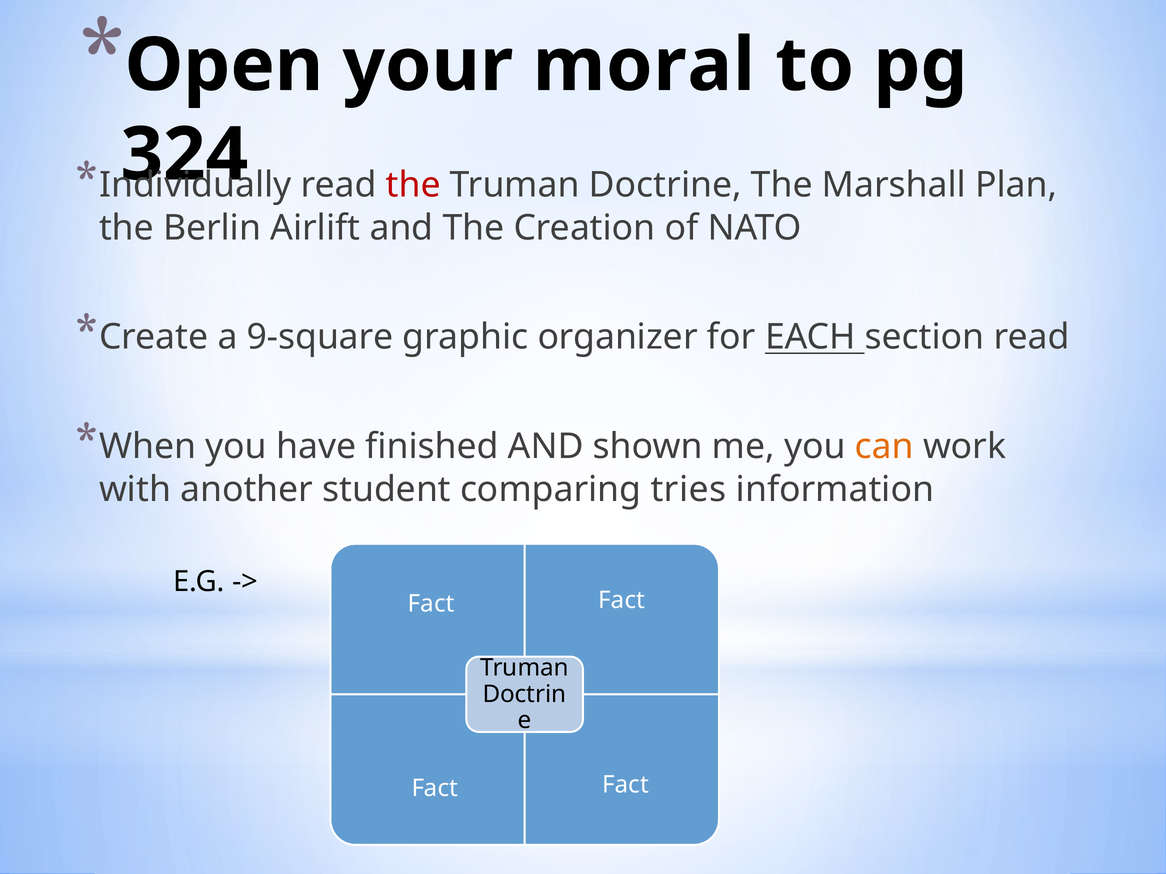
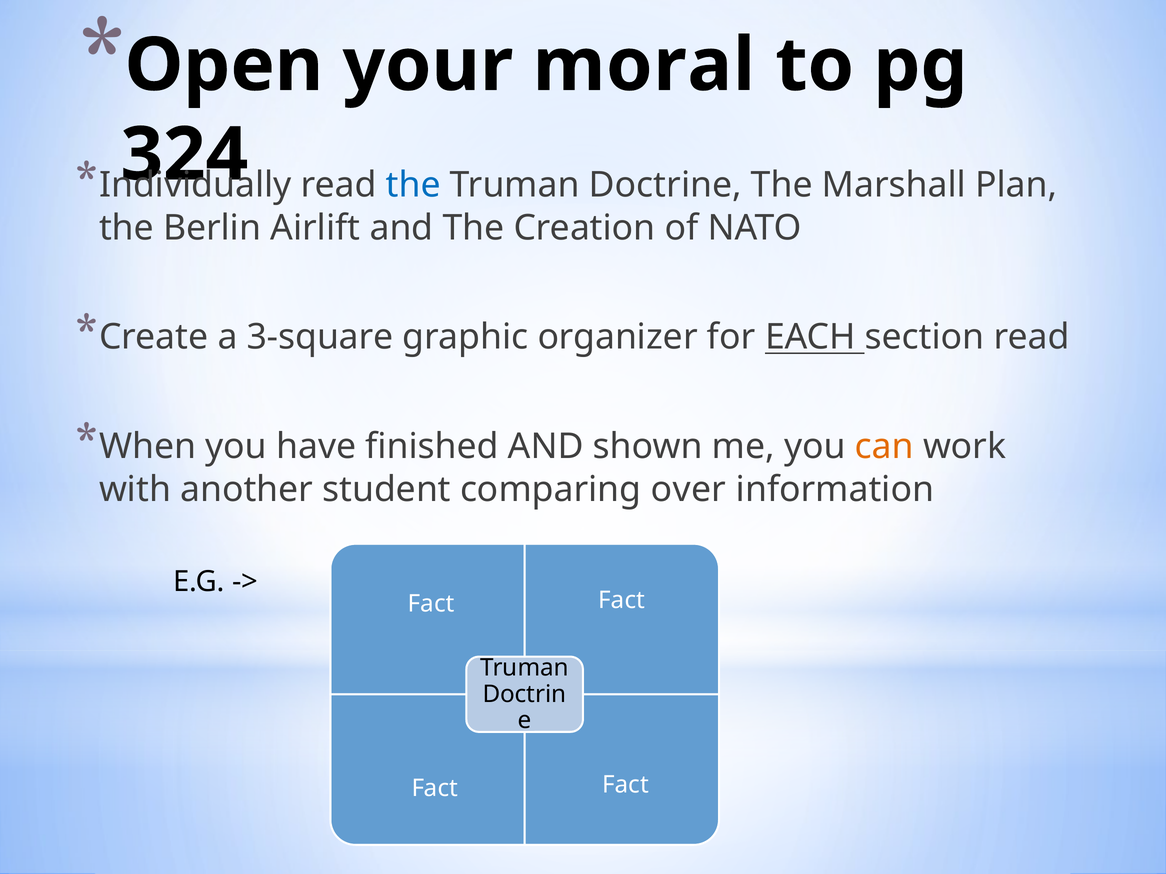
the at (413, 185) colour: red -> blue
9-square: 9-square -> 3-square
tries: tries -> over
